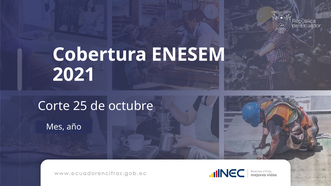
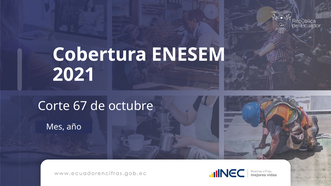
25: 25 -> 67
